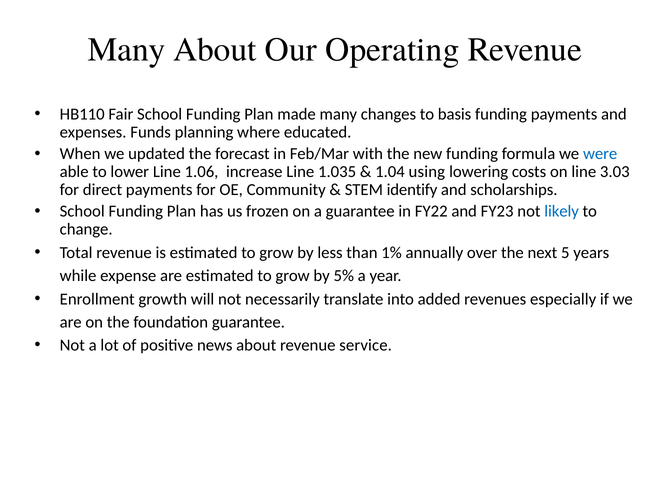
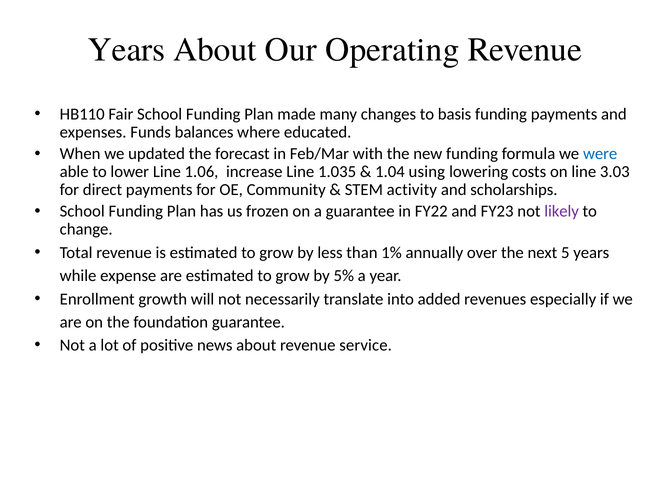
Many at (127, 50): Many -> Years
planning: planning -> balances
identify: identify -> activity
likely colour: blue -> purple
